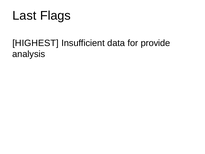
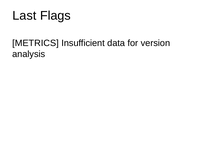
HIGHEST: HIGHEST -> METRICS
provide: provide -> version
